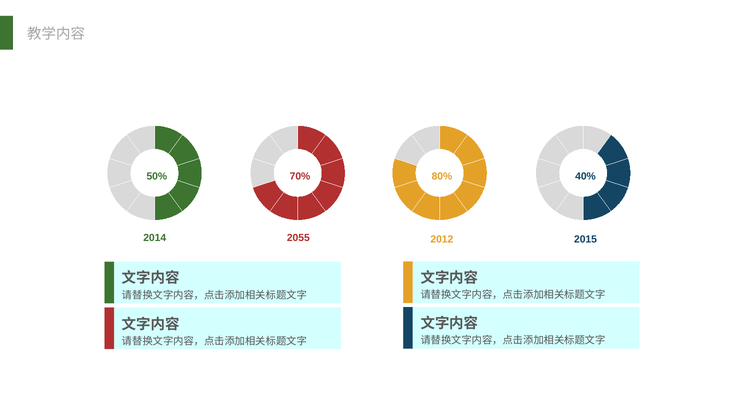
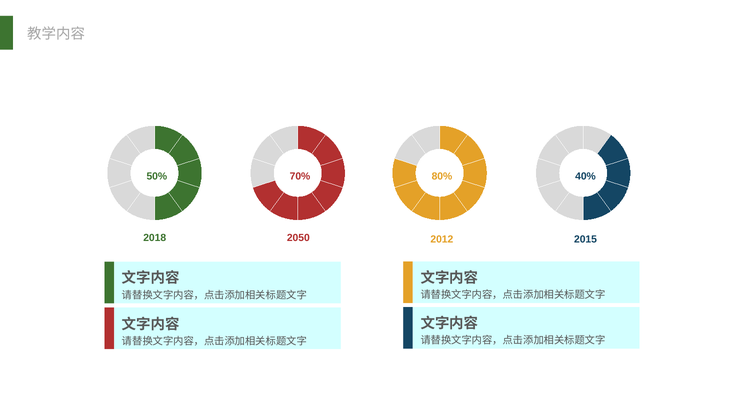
2014: 2014 -> 2018
2055: 2055 -> 2050
